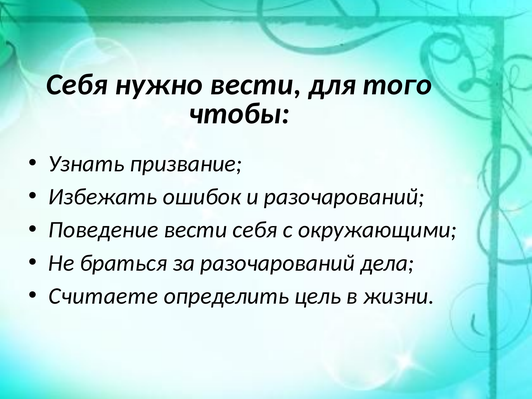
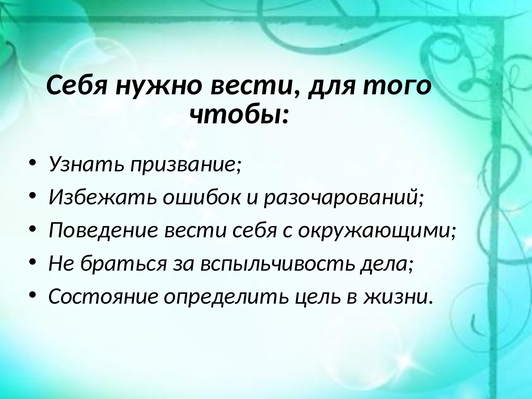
за разочарований: разочарований -> вспыльчивость
Считаете: Считаете -> Состояние
